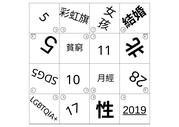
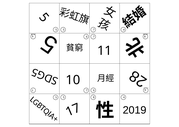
2019 underline: present -> none
